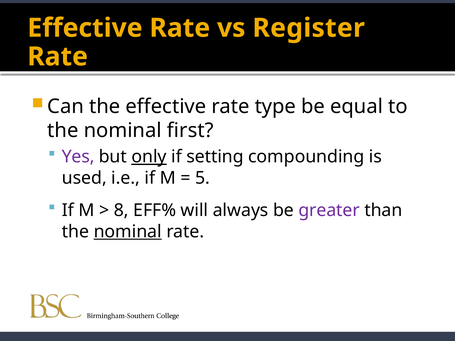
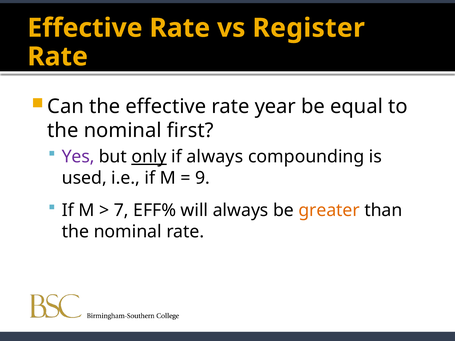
type: type -> year
if setting: setting -> always
5: 5 -> 9
8: 8 -> 7
greater colour: purple -> orange
nominal at (128, 232) underline: present -> none
